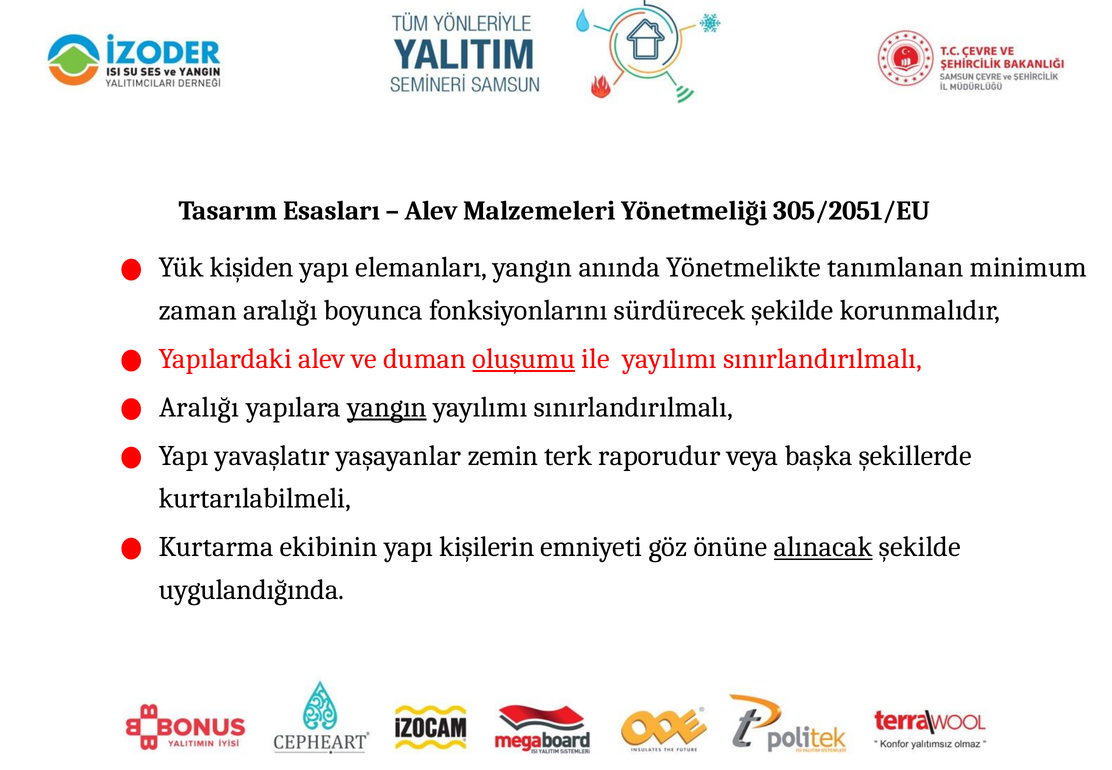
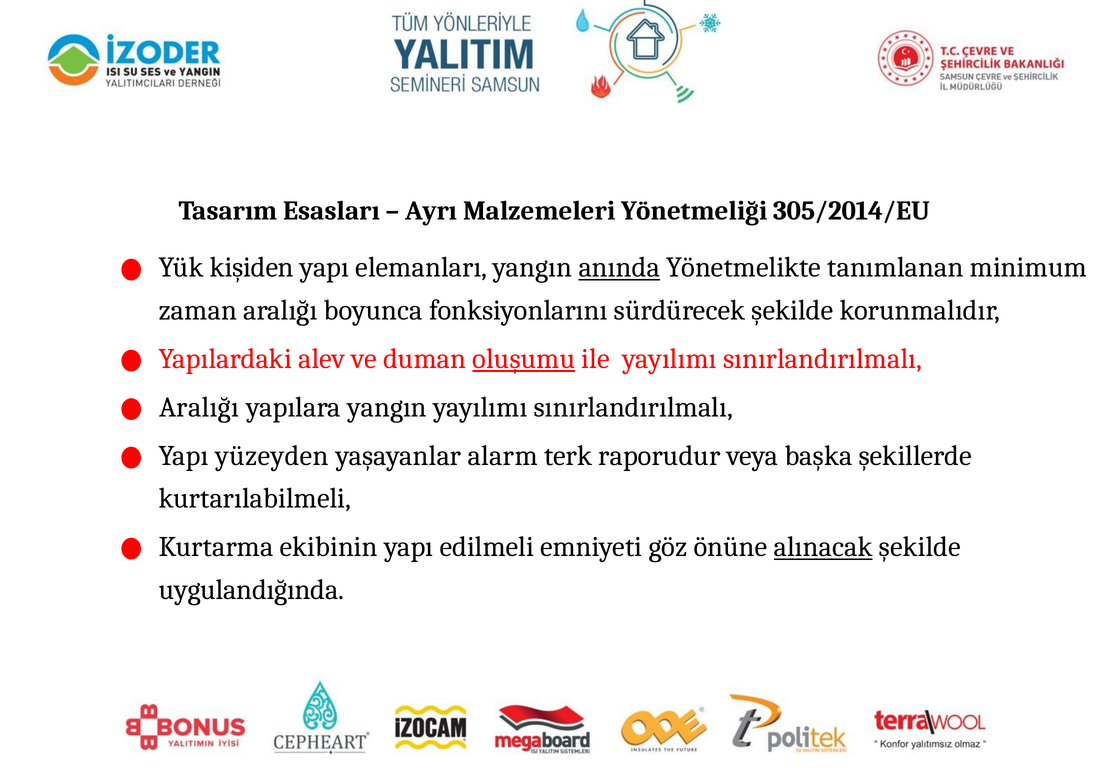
Alev at (431, 211): Alev -> Ayrı
305/2051/EU: 305/2051/EU -> 305/2014/EU
anında underline: none -> present
yangın at (387, 407) underline: present -> none
yavaşlatır: yavaşlatır -> yüzeyden
zemin: zemin -> alarm
kişilerin: kişilerin -> edilmeli
